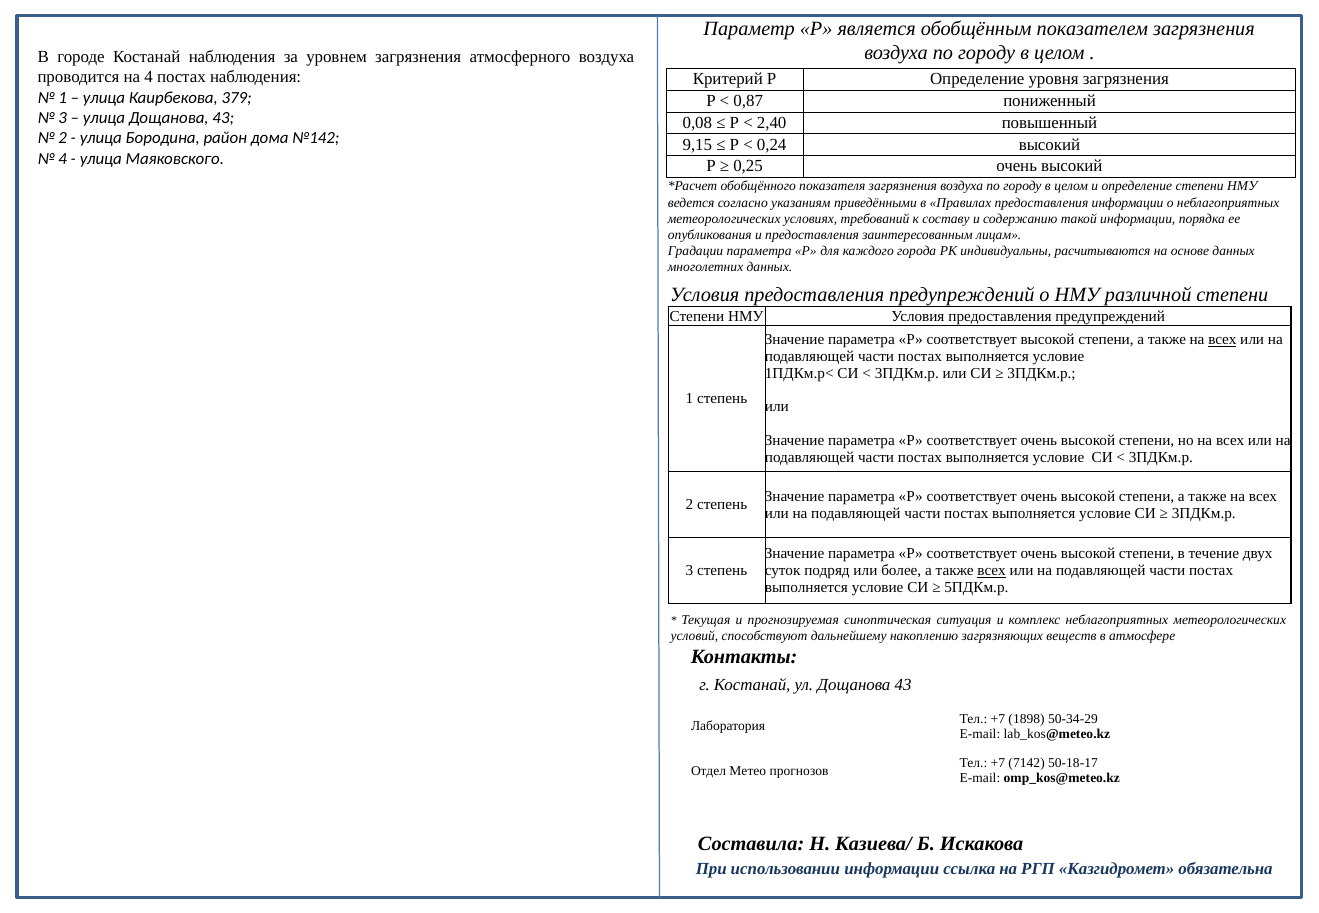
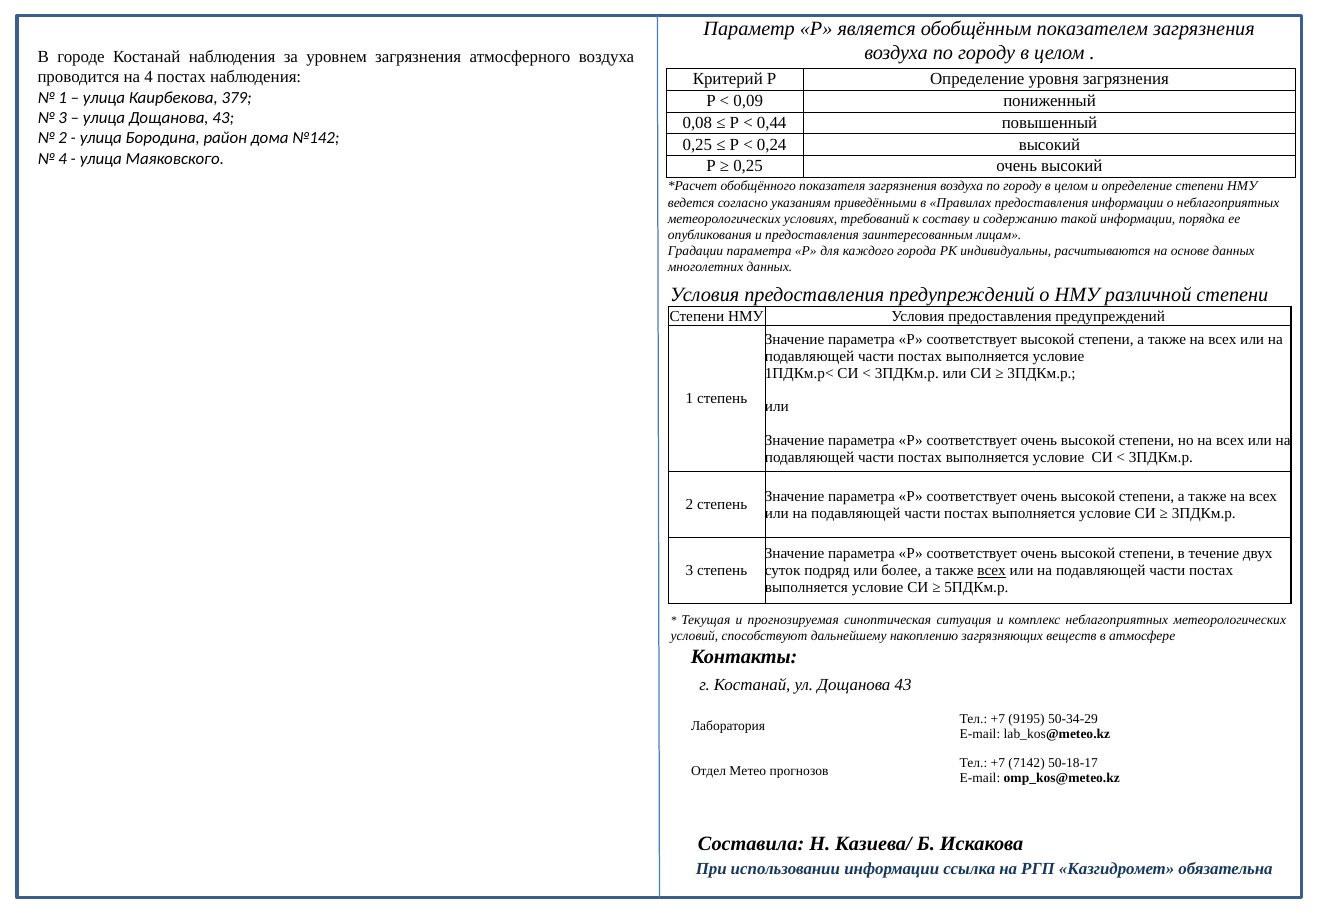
0,87: 0,87 -> 0,09
2,40: 2,40 -> 0,44
9,15 at (697, 144): 9,15 -> 0,25
всех at (1222, 339) underline: present -> none
1898: 1898 -> 9195
